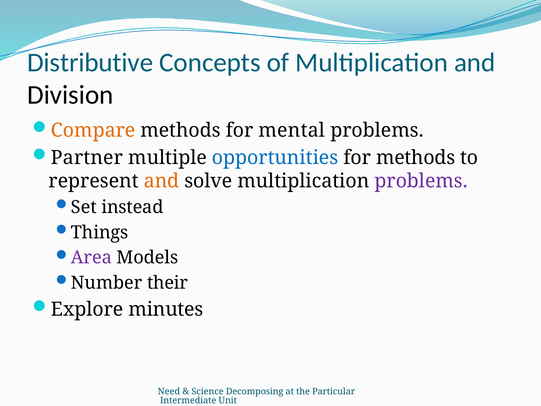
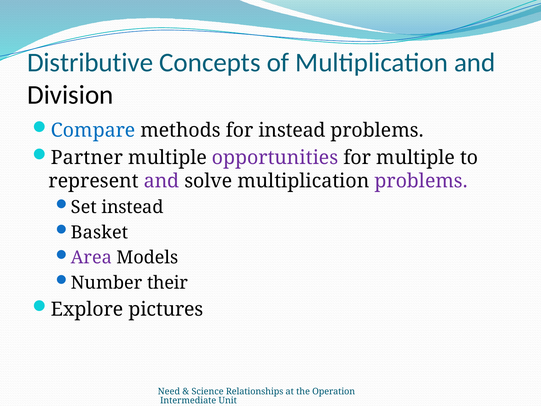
Compare colour: orange -> blue
for mental: mental -> instead
opportunities colour: blue -> purple
for methods: methods -> multiple
and at (162, 181) colour: orange -> purple
Things: Things -> Basket
minutes: minutes -> pictures
Decomposing: Decomposing -> Relationships
Particular: Particular -> Operation
